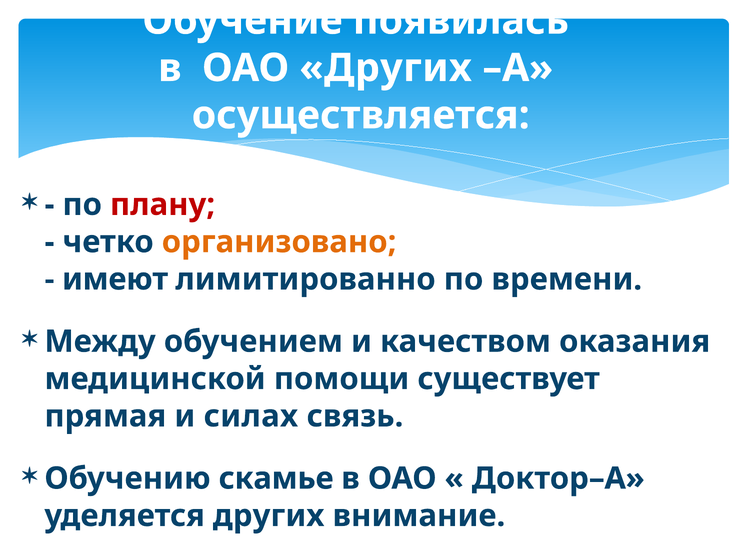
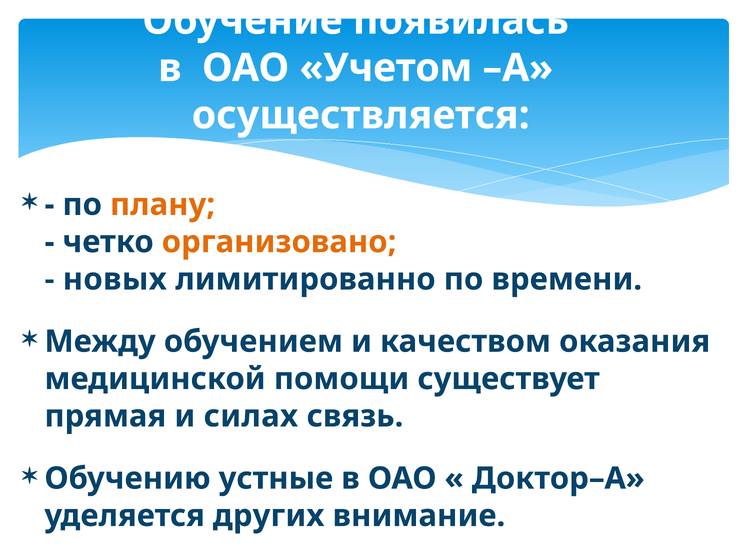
ОАО Других: Других -> Учетом
плану colour: red -> orange
имеют: имеют -> новых
скамье: скамье -> устные
